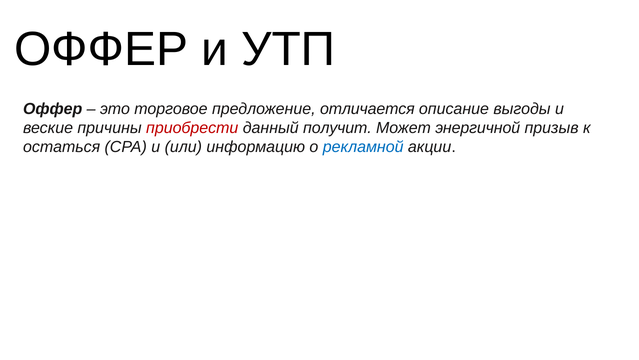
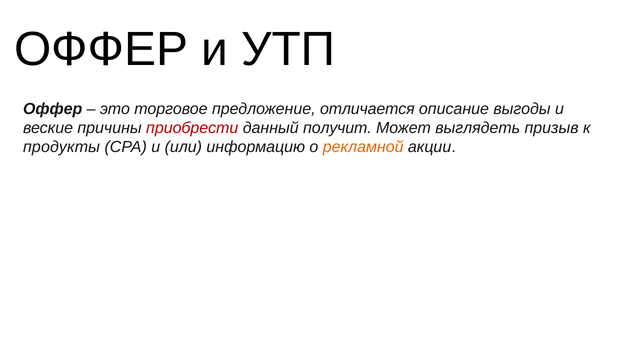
энергичной: энергичной -> выглядеть
остаться: остаться -> продукты
рекламной colour: blue -> orange
